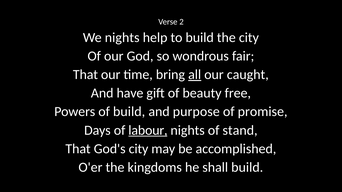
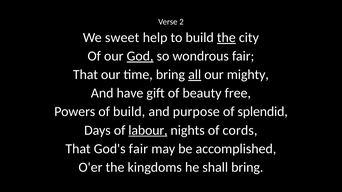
We nights: nights -> sweet
the at (226, 38) underline: none -> present
God underline: none -> present
caught: caught -> mighty
promise: promise -> splendid
stand: stand -> cords
God's city: city -> fair
shall build: build -> bring
